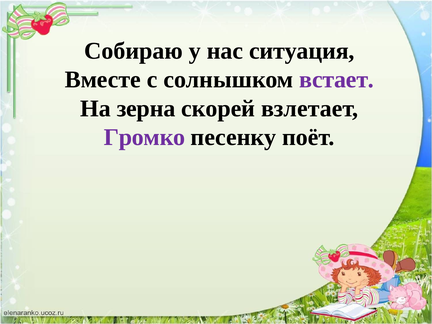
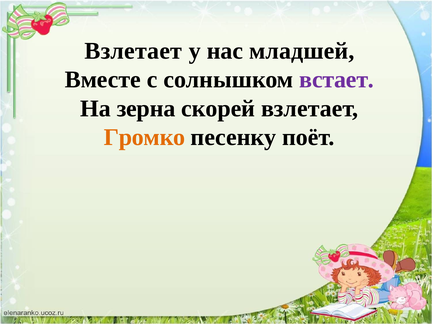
Собираю at (133, 51): Собираю -> Взлетает
ситуация: ситуация -> младшей
Громко colour: purple -> orange
